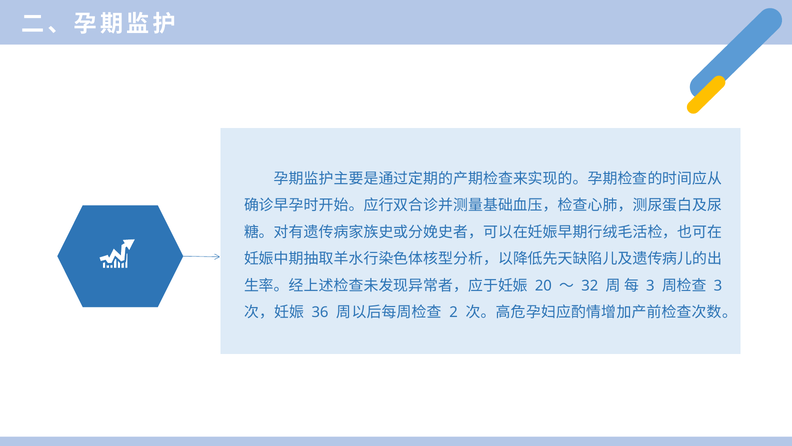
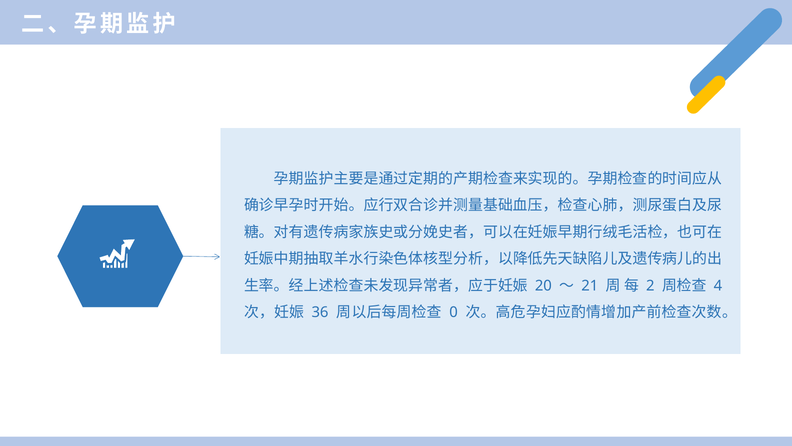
32: 32 -> 21
3 at (650, 285): 3 -> 2
3 at (718, 285): 3 -> 4
2: 2 -> 0
